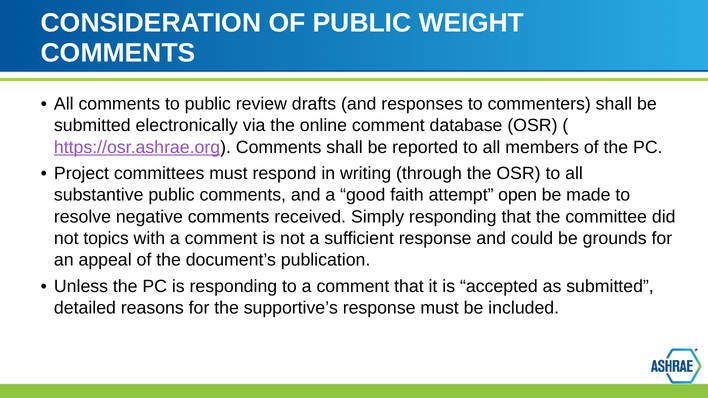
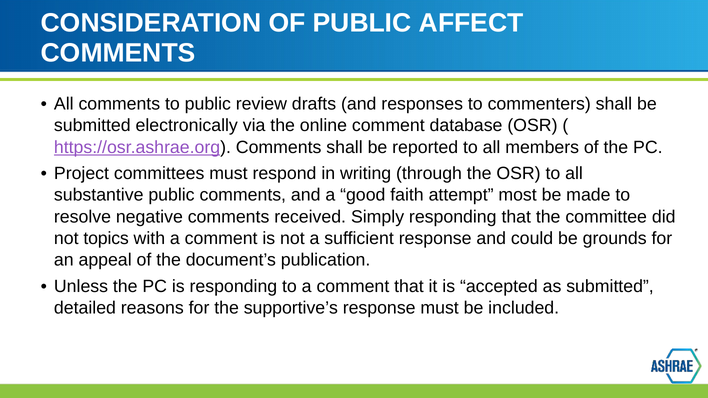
WEIGHT: WEIGHT -> AFFECT
open: open -> most
